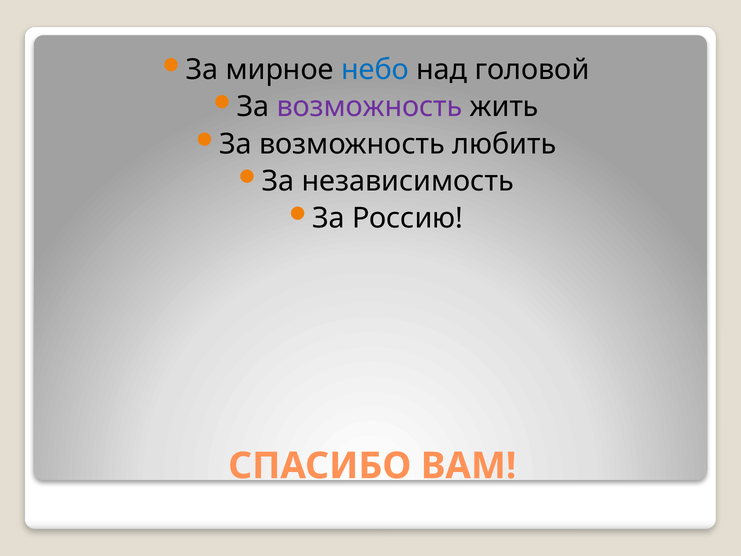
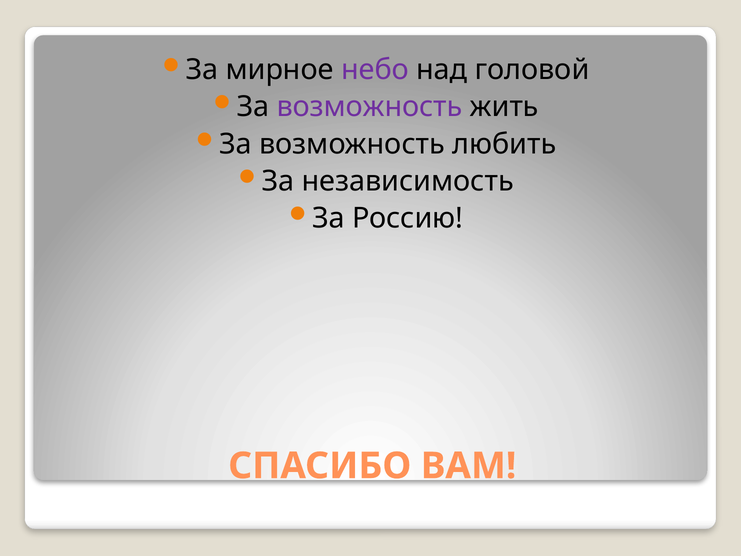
небо colour: blue -> purple
